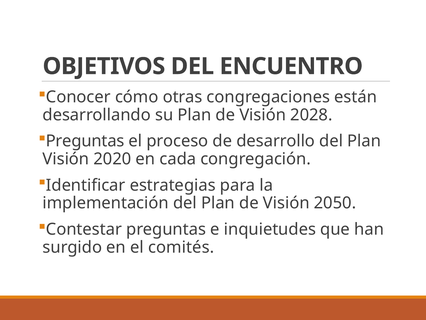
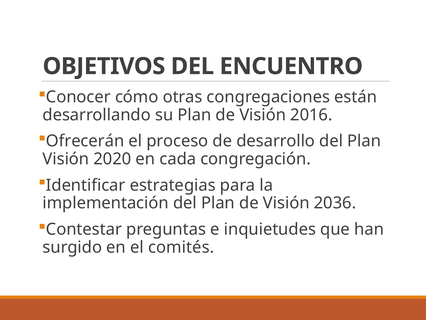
2028: 2028 -> 2016
Preguntas at (85, 141): Preguntas -> Ofrecerán
2050: 2050 -> 2036
